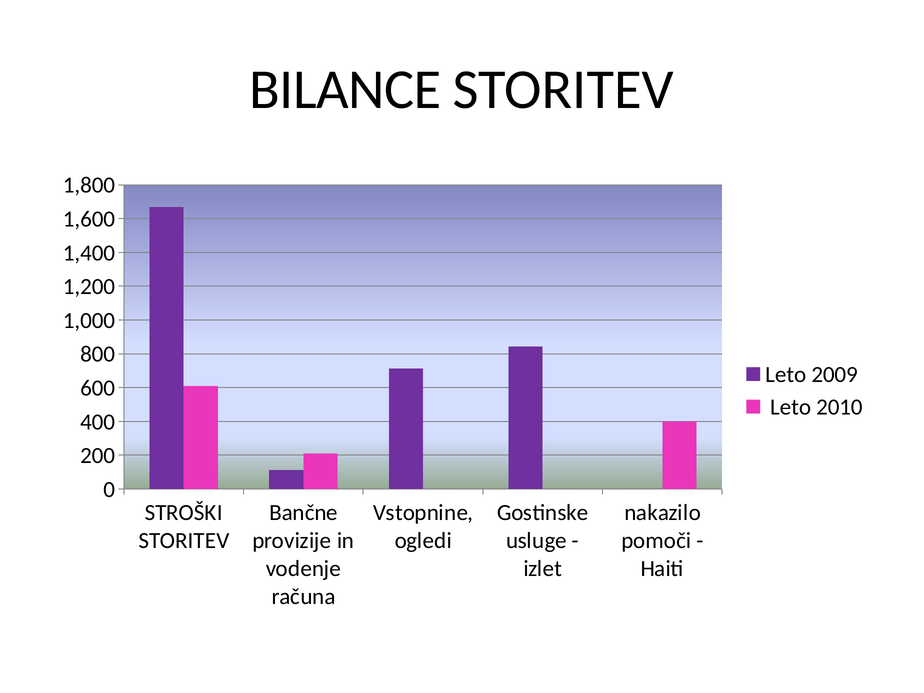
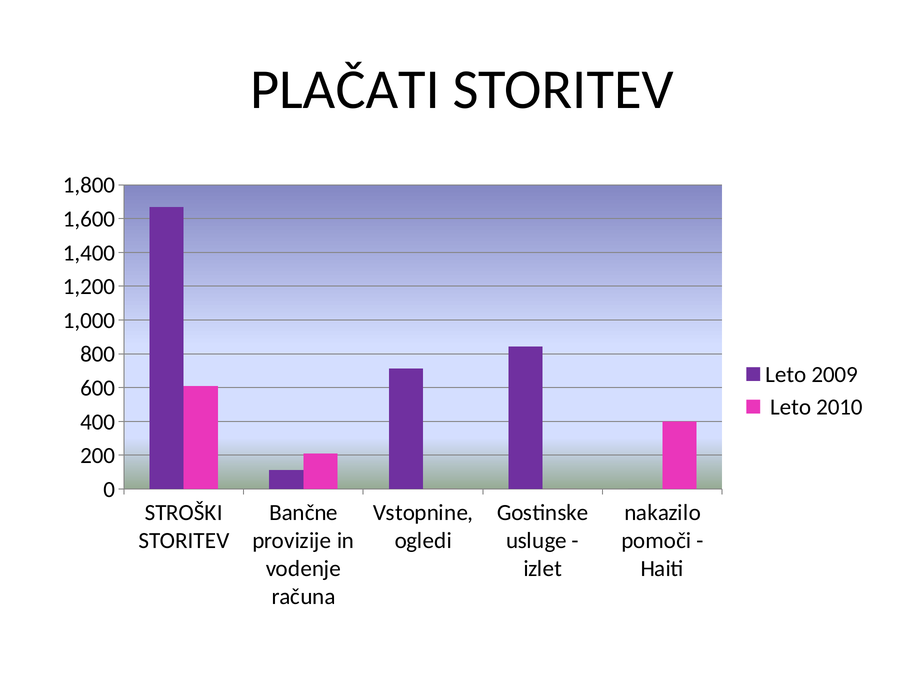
BILANCE: BILANCE -> PLAČATI
